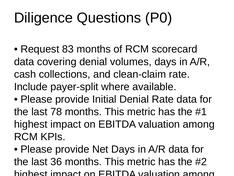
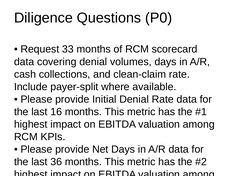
83: 83 -> 33
78: 78 -> 16
